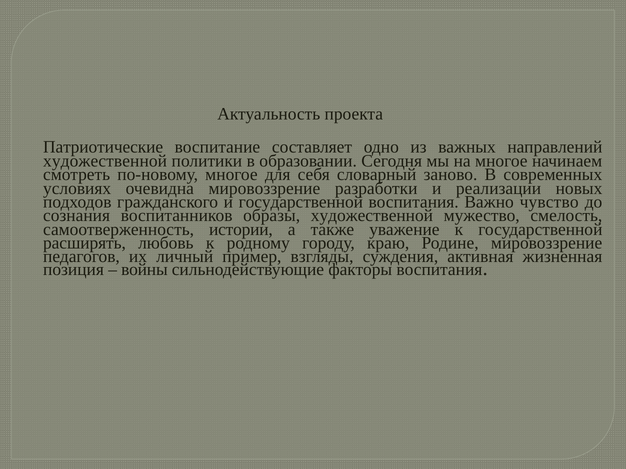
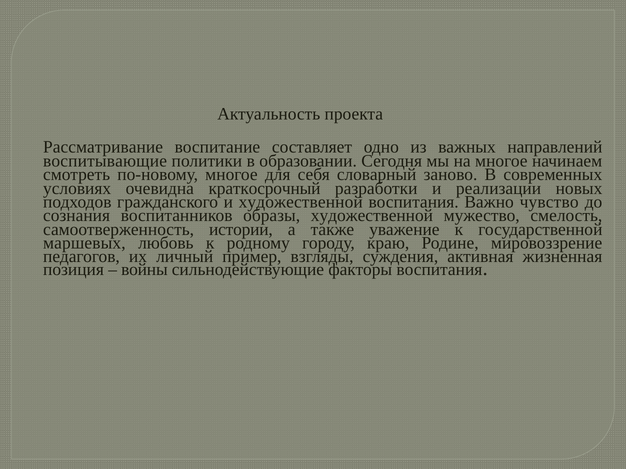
Патриотические: Патриотические -> Рассматривание
художественной at (105, 161): художественной -> воспитывающие
очевидна мировоззрение: мировоззрение -> краткосрочный
и государственной: государственной -> художественной
расширять: расширять -> маршевых
